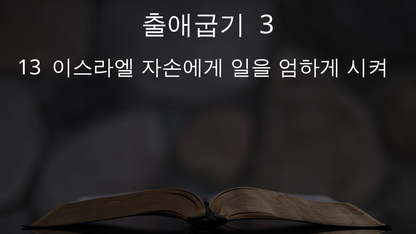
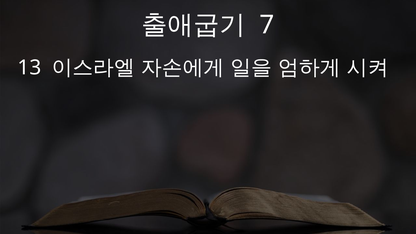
3: 3 -> 7
